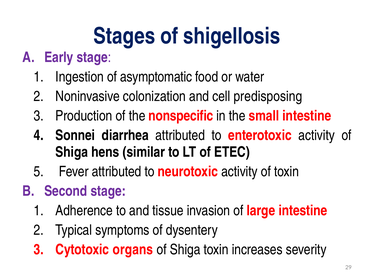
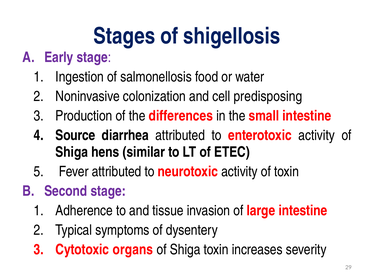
asymptomatic: asymptomatic -> salmonellosis
nonspecific: nonspecific -> differences
Sonnei: Sonnei -> Source
